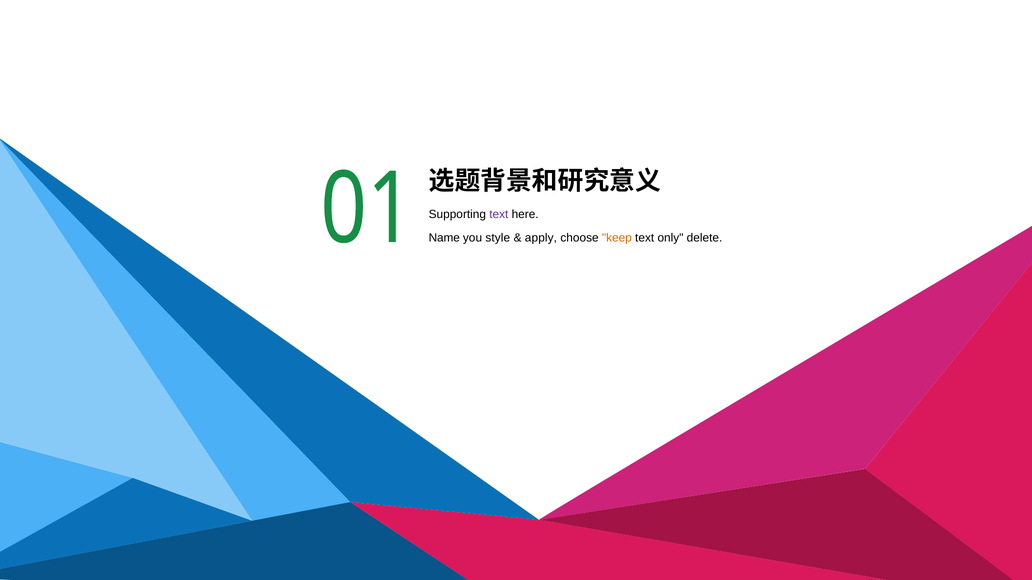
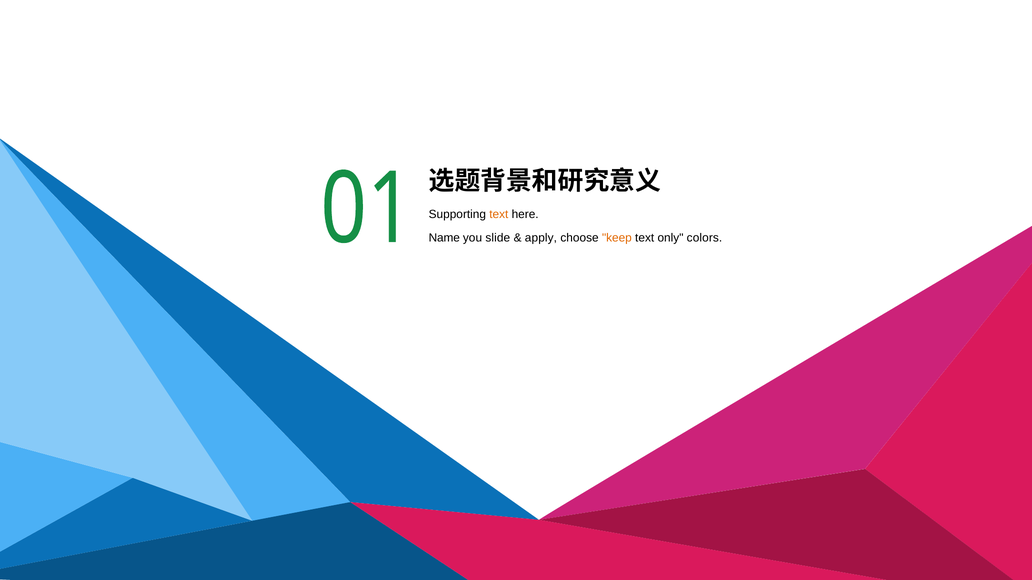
text at (499, 214) colour: purple -> orange
style: style -> slide
delete: delete -> colors
